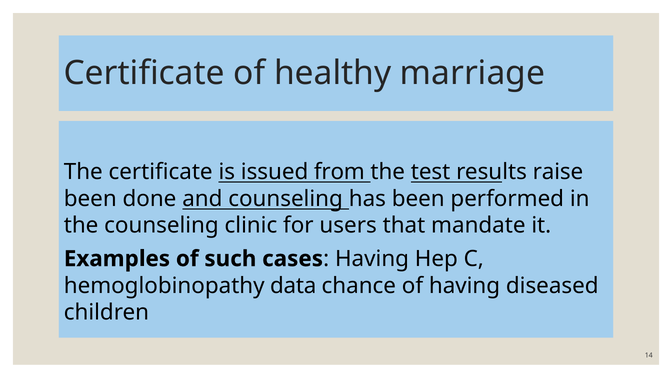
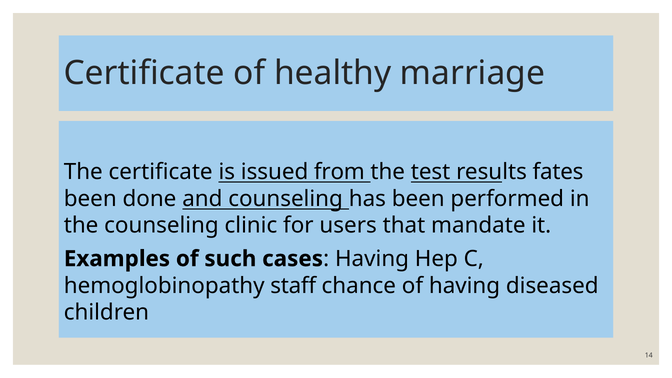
raise: raise -> fates
data: data -> staff
